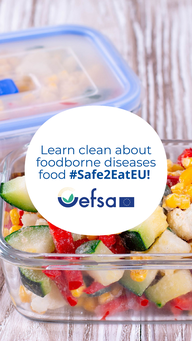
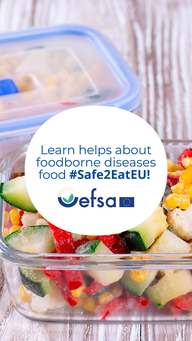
clean: clean -> helps
